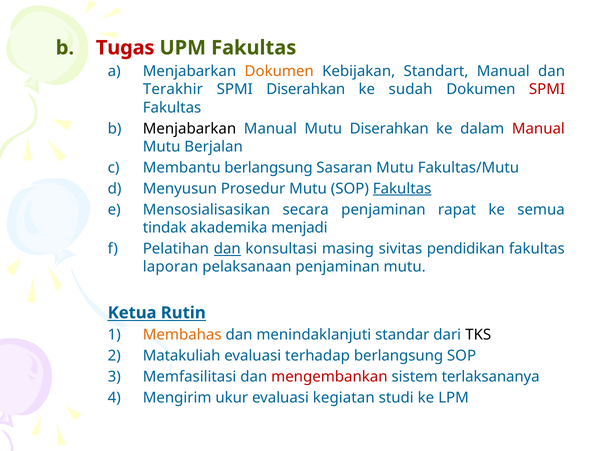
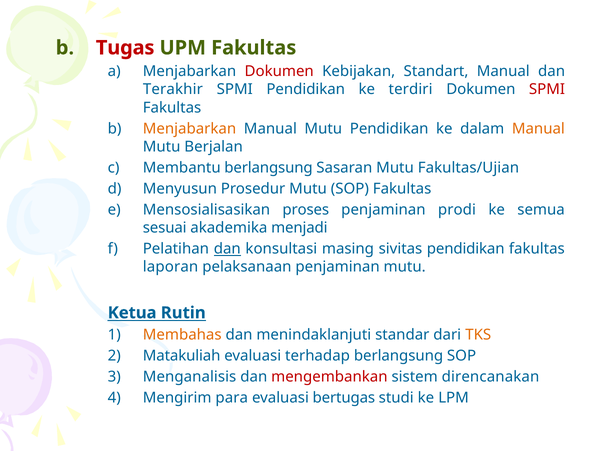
Dokumen at (279, 72) colour: orange -> red
SPMI Diserahkan: Diserahkan -> Pendidikan
sudah: sudah -> terdiri
Menjabarkan at (190, 129) colour: black -> orange
Mutu Diserahkan: Diserahkan -> Pendidikan
Manual at (538, 129) colour: red -> orange
Fakultas/Mutu: Fakultas/Mutu -> Fakultas/Ujian
Fakultas at (402, 189) underline: present -> none
secara: secara -> proses
rapat: rapat -> prodi
tindak: tindak -> sesuai
TKS colour: black -> orange
Memfasilitasi: Memfasilitasi -> Menganalisis
terlaksananya: terlaksananya -> direncanakan
ukur: ukur -> para
kegiatan: kegiatan -> bertugas
